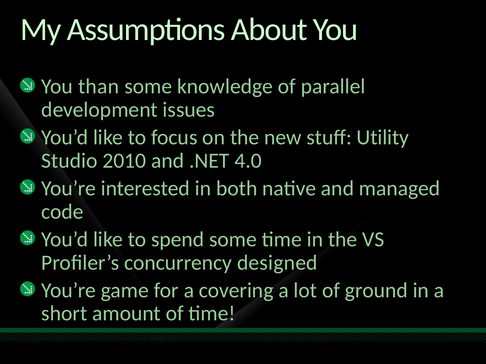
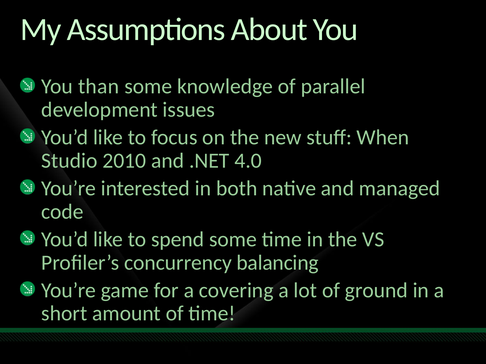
Utility: Utility -> When
designed: designed -> balancing
